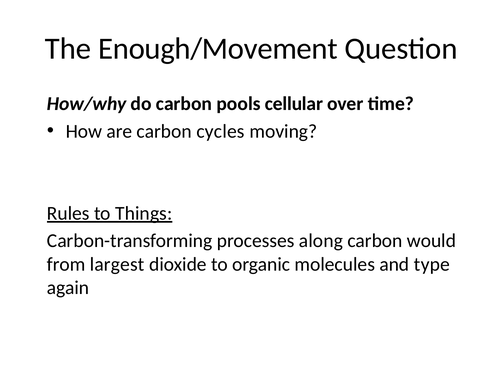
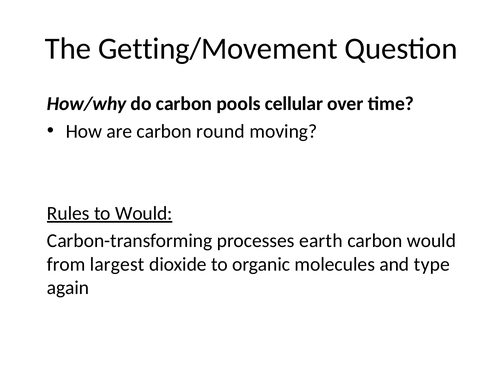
Enough/Movement: Enough/Movement -> Getting/Movement
cycles: cycles -> round
to Things: Things -> Would
along: along -> earth
